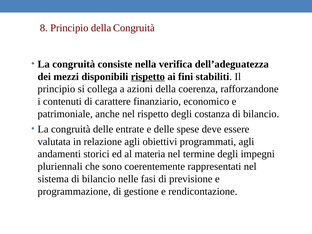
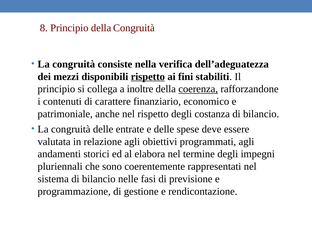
azioni: azioni -> inoltre
coerenza underline: none -> present
materia: materia -> elabora
